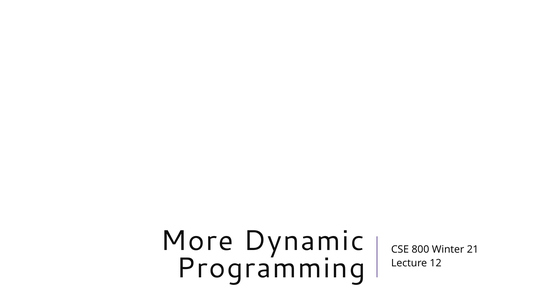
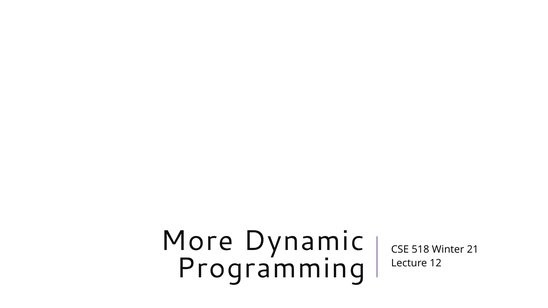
800: 800 -> 518
